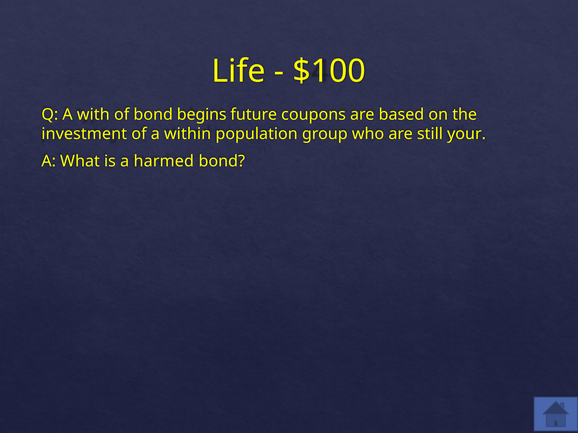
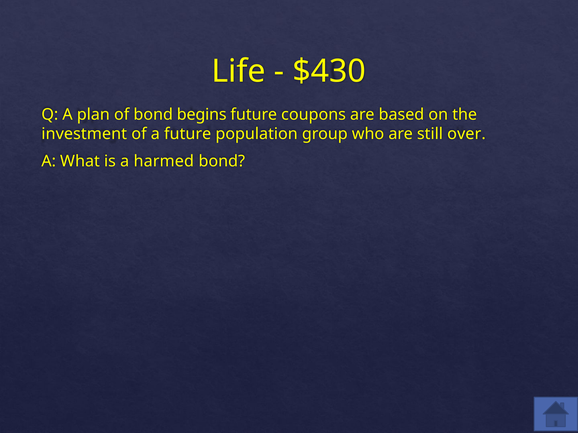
$100: $100 -> $430
with: with -> plan
a within: within -> future
your: your -> over
